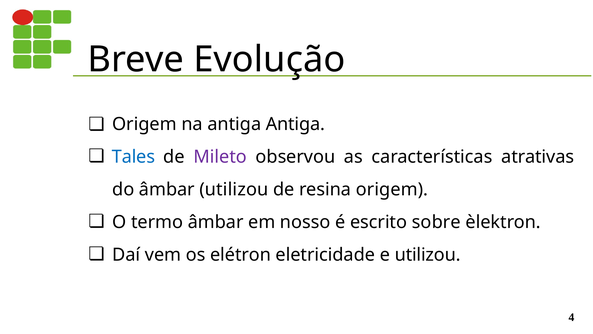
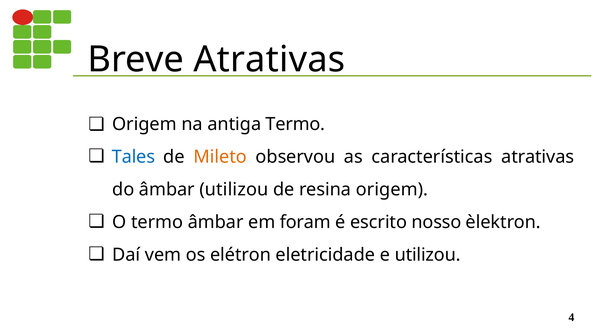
Breve Evolução: Evolução -> Atrativas
antiga Antiga: Antiga -> Termo
Mileto colour: purple -> orange
nosso: nosso -> foram
sobre: sobre -> nosso
